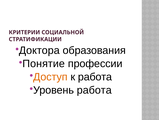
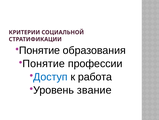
Доктора at (39, 50): Доктора -> Понятие
Доступ colour: orange -> blue
Уровень работа: работа -> звание
